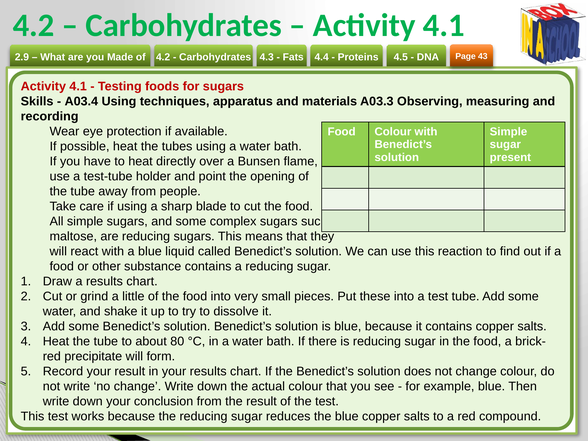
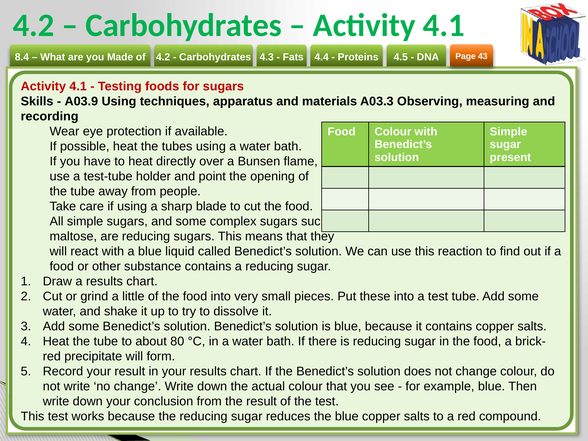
2.9: 2.9 -> 8.4
A03.4: A03.4 -> A03.9
